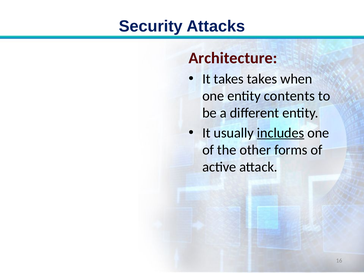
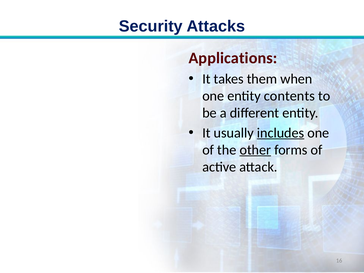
Architecture: Architecture -> Applications
takes takes: takes -> them
other underline: none -> present
